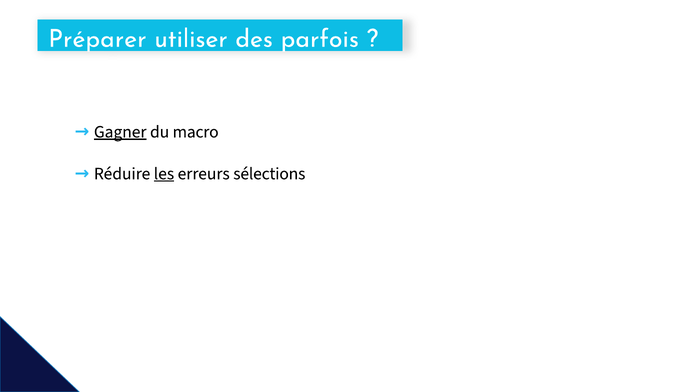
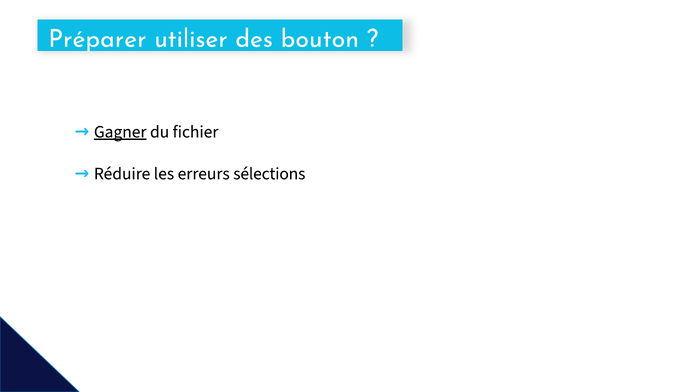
parfois: parfois -> bouton
macro: macro -> fichier
les underline: present -> none
